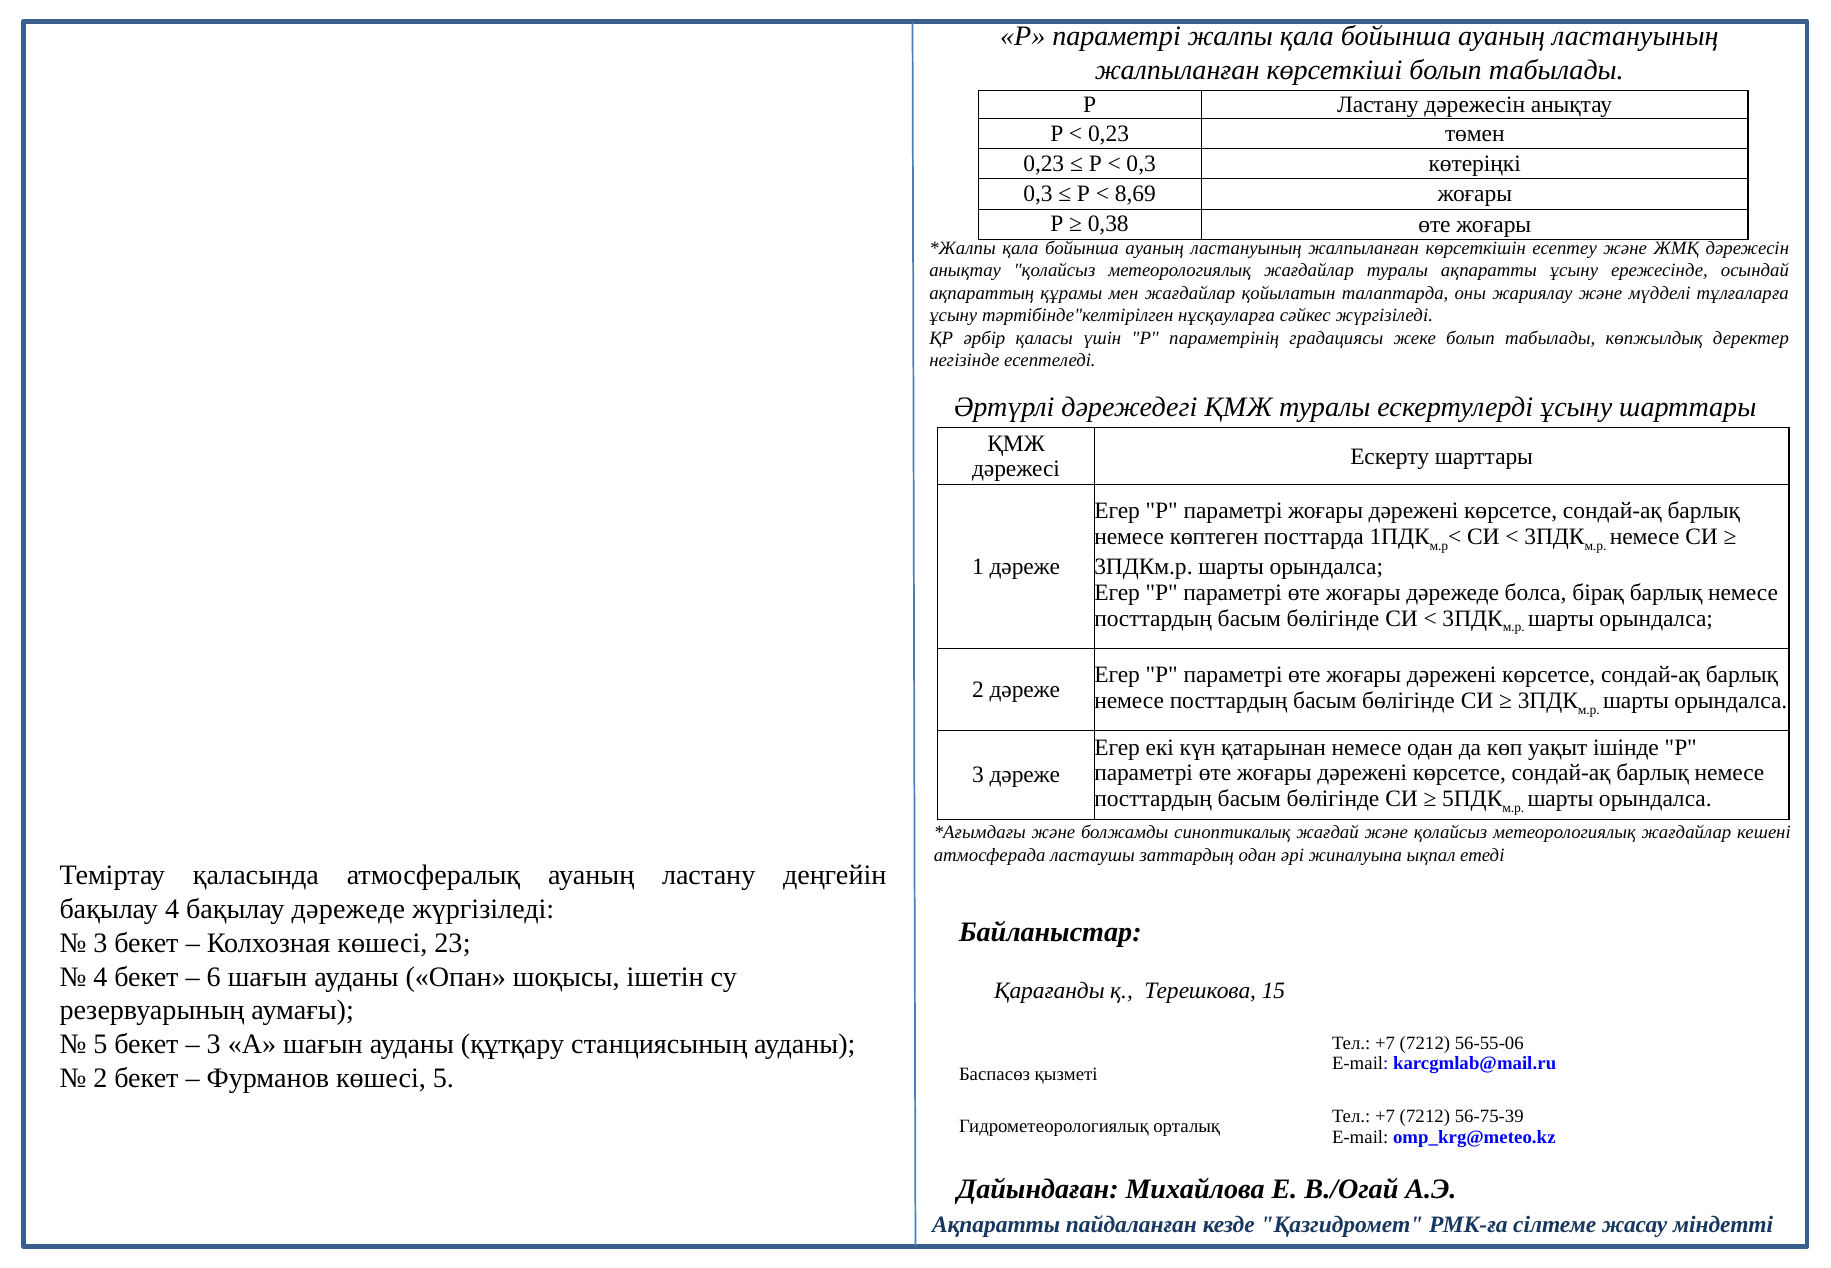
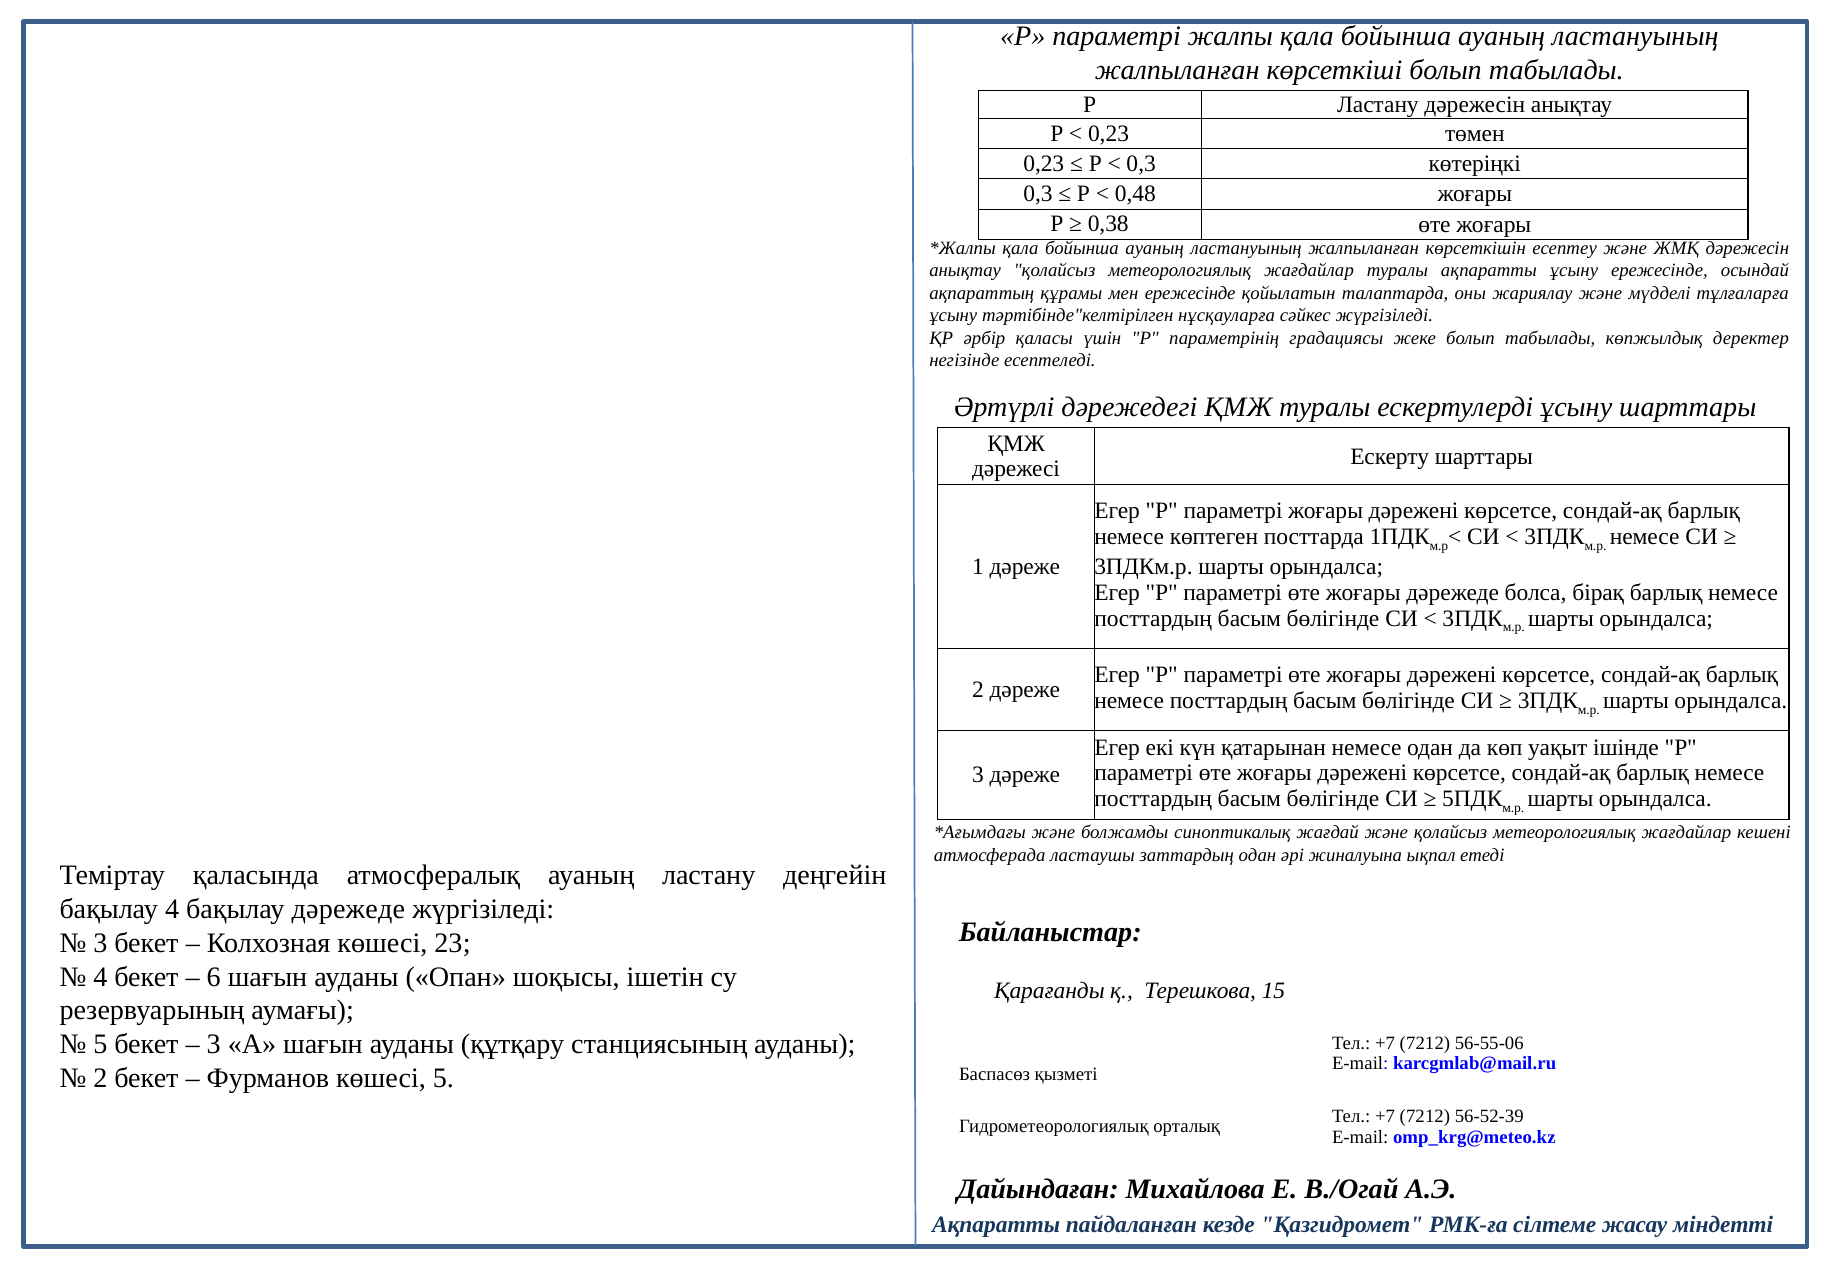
8,69: 8,69 -> 0,48
мен жағдайлар: жағдайлар -> ережесінде
56-75-39: 56-75-39 -> 56-52-39
